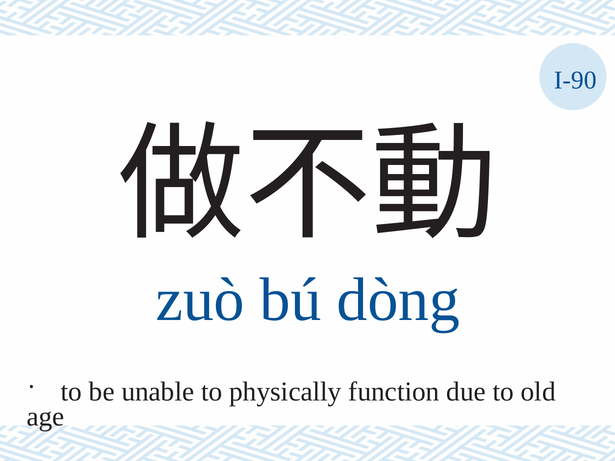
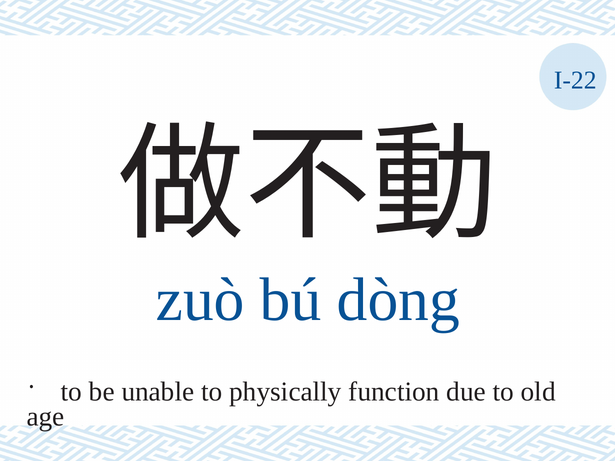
I-90: I-90 -> I-22
